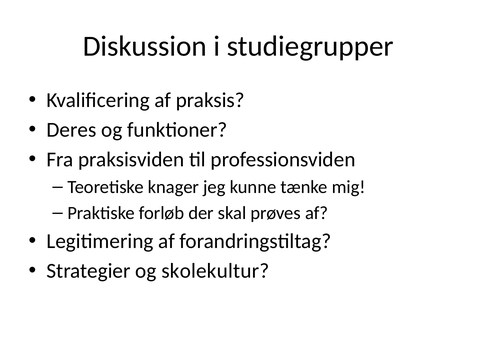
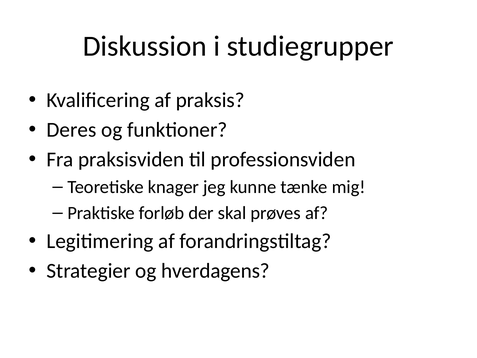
skolekultur: skolekultur -> hverdagens
